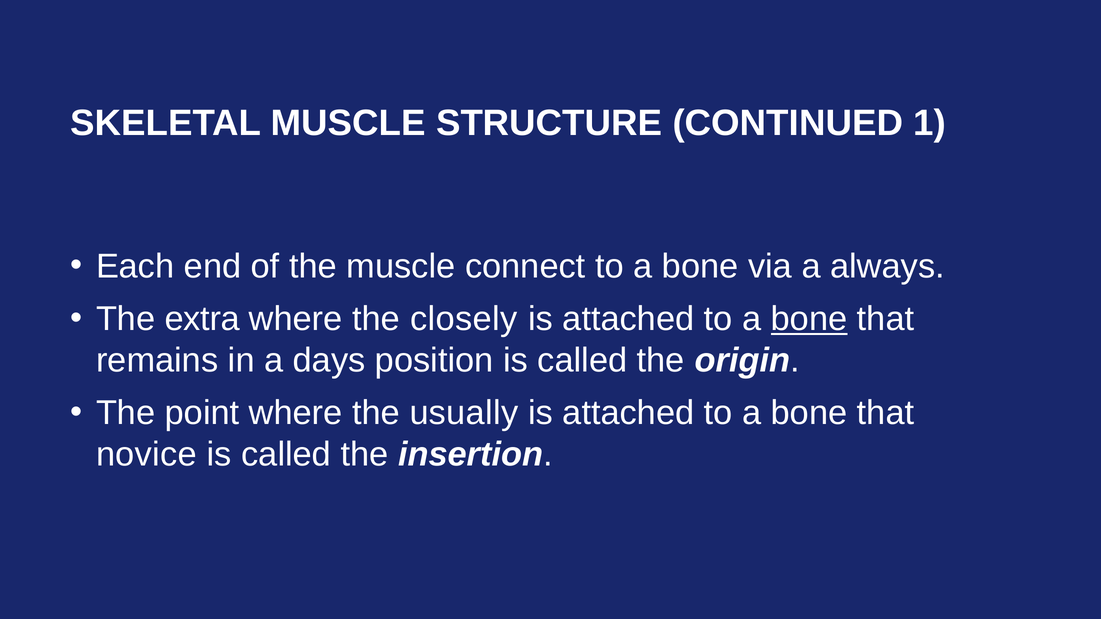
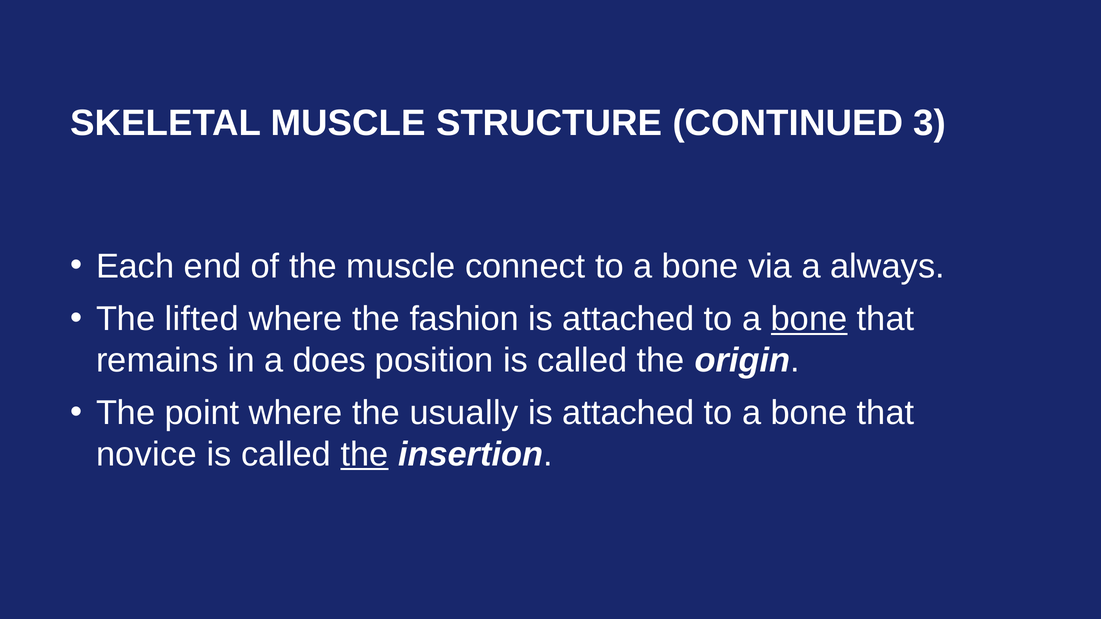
1: 1 -> 3
extra: extra -> lifted
closely: closely -> fashion
days: days -> does
the at (364, 455) underline: none -> present
